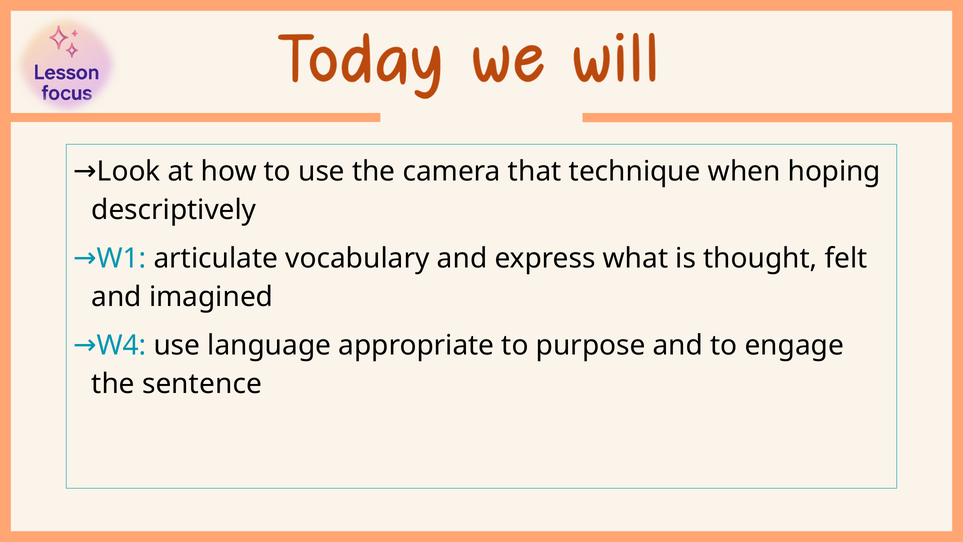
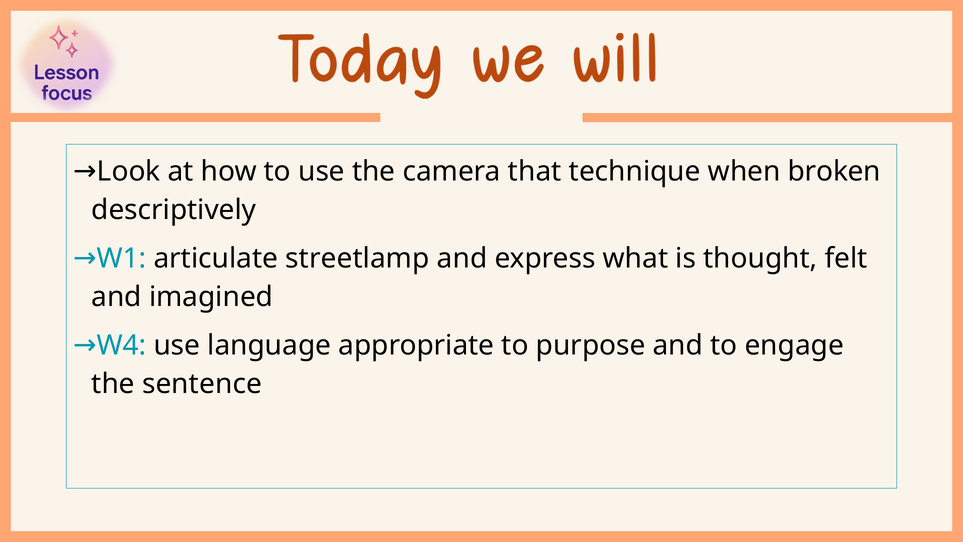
hoping: hoping -> broken
vocabulary: vocabulary -> streetlamp
